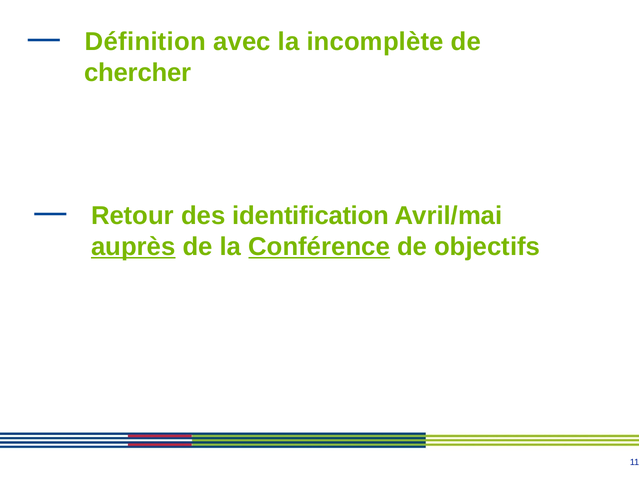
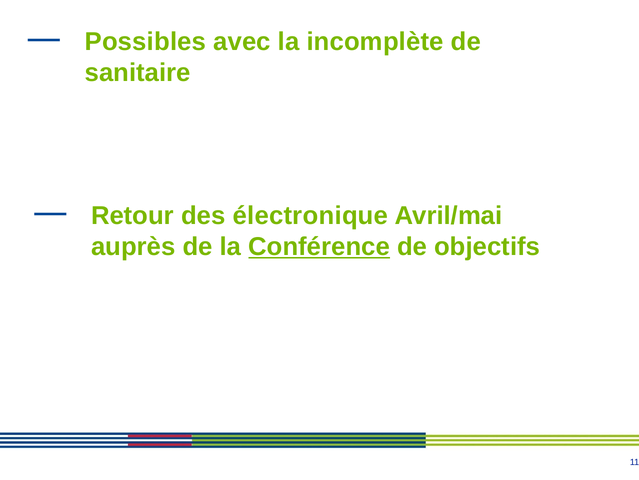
Définition: Définition -> Possibles
chercher: chercher -> sanitaire
identification: identification -> électronique
auprès underline: present -> none
